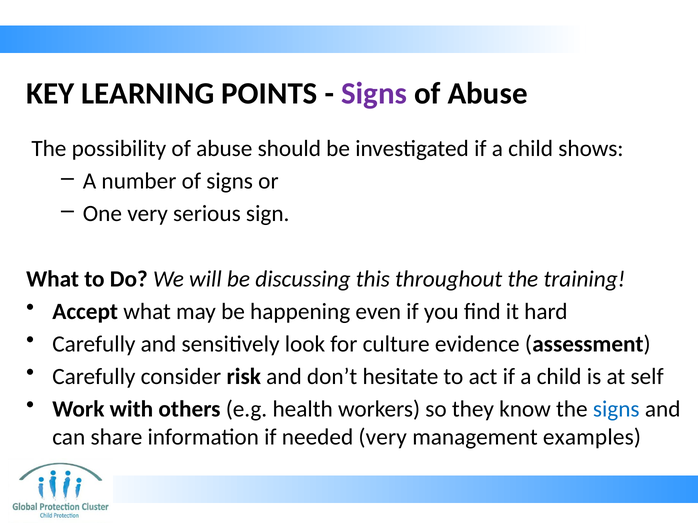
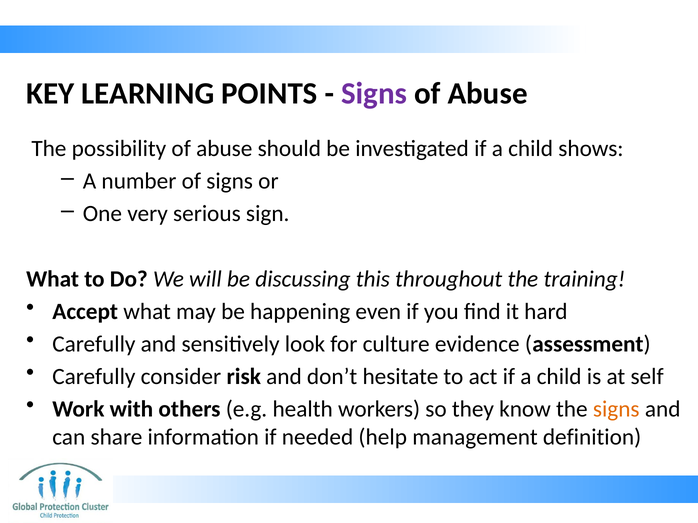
signs at (616, 409) colour: blue -> orange
needed very: very -> help
examples: examples -> definition
